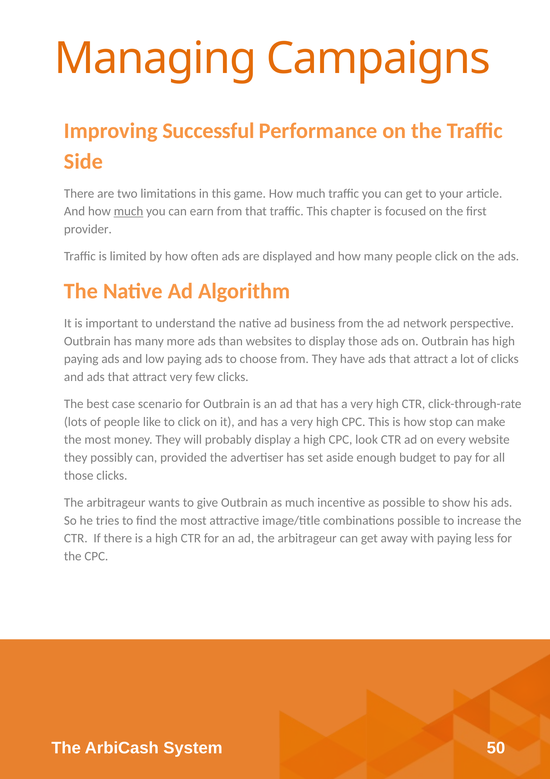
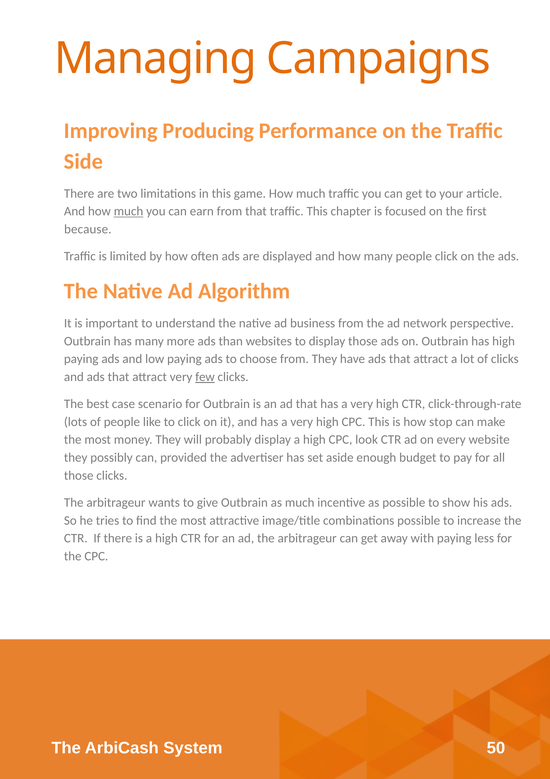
Successful: Successful -> Producing
provider: provider -> because
few underline: none -> present
